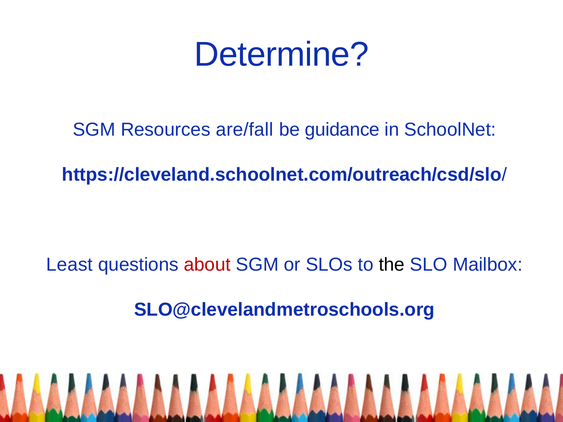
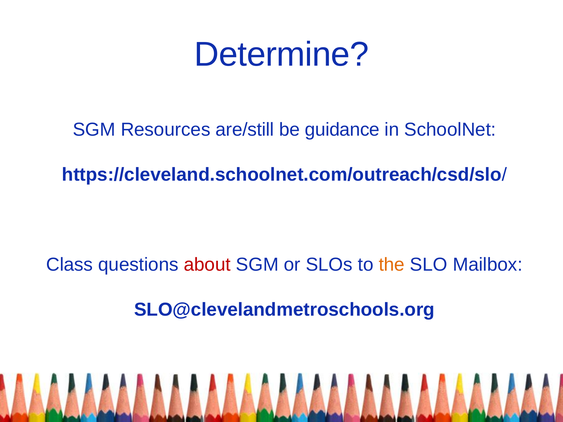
are/fall: are/fall -> are/still
Least: Least -> Class
the colour: black -> orange
